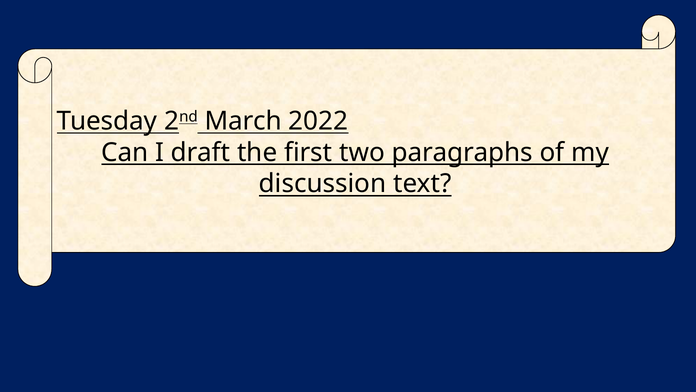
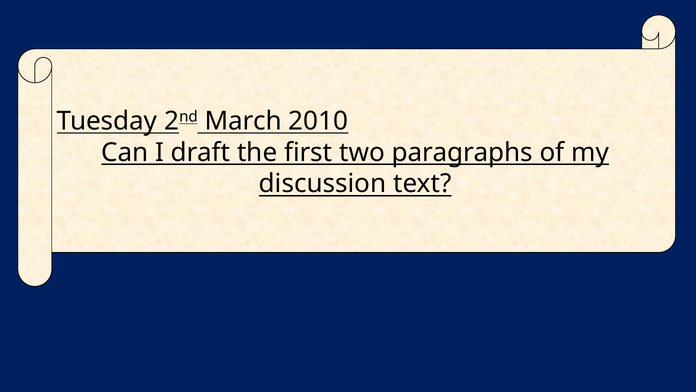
2022: 2022 -> 2010
